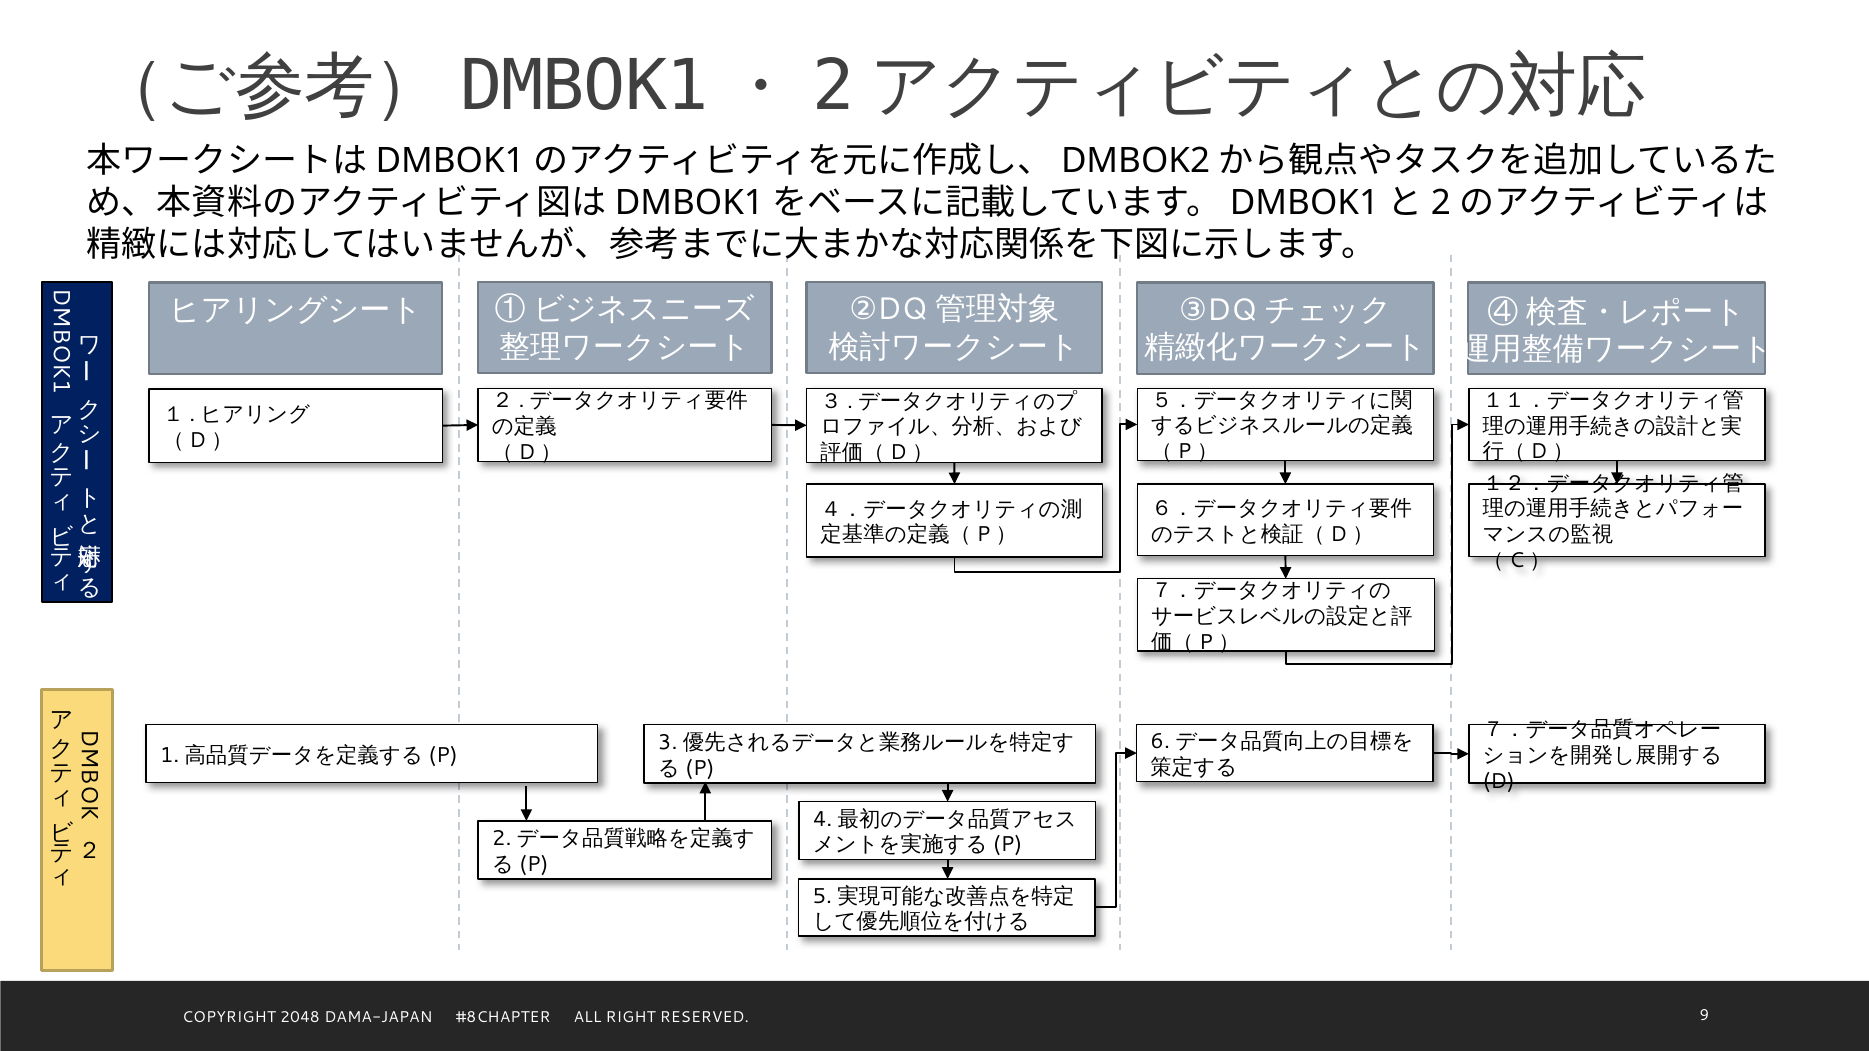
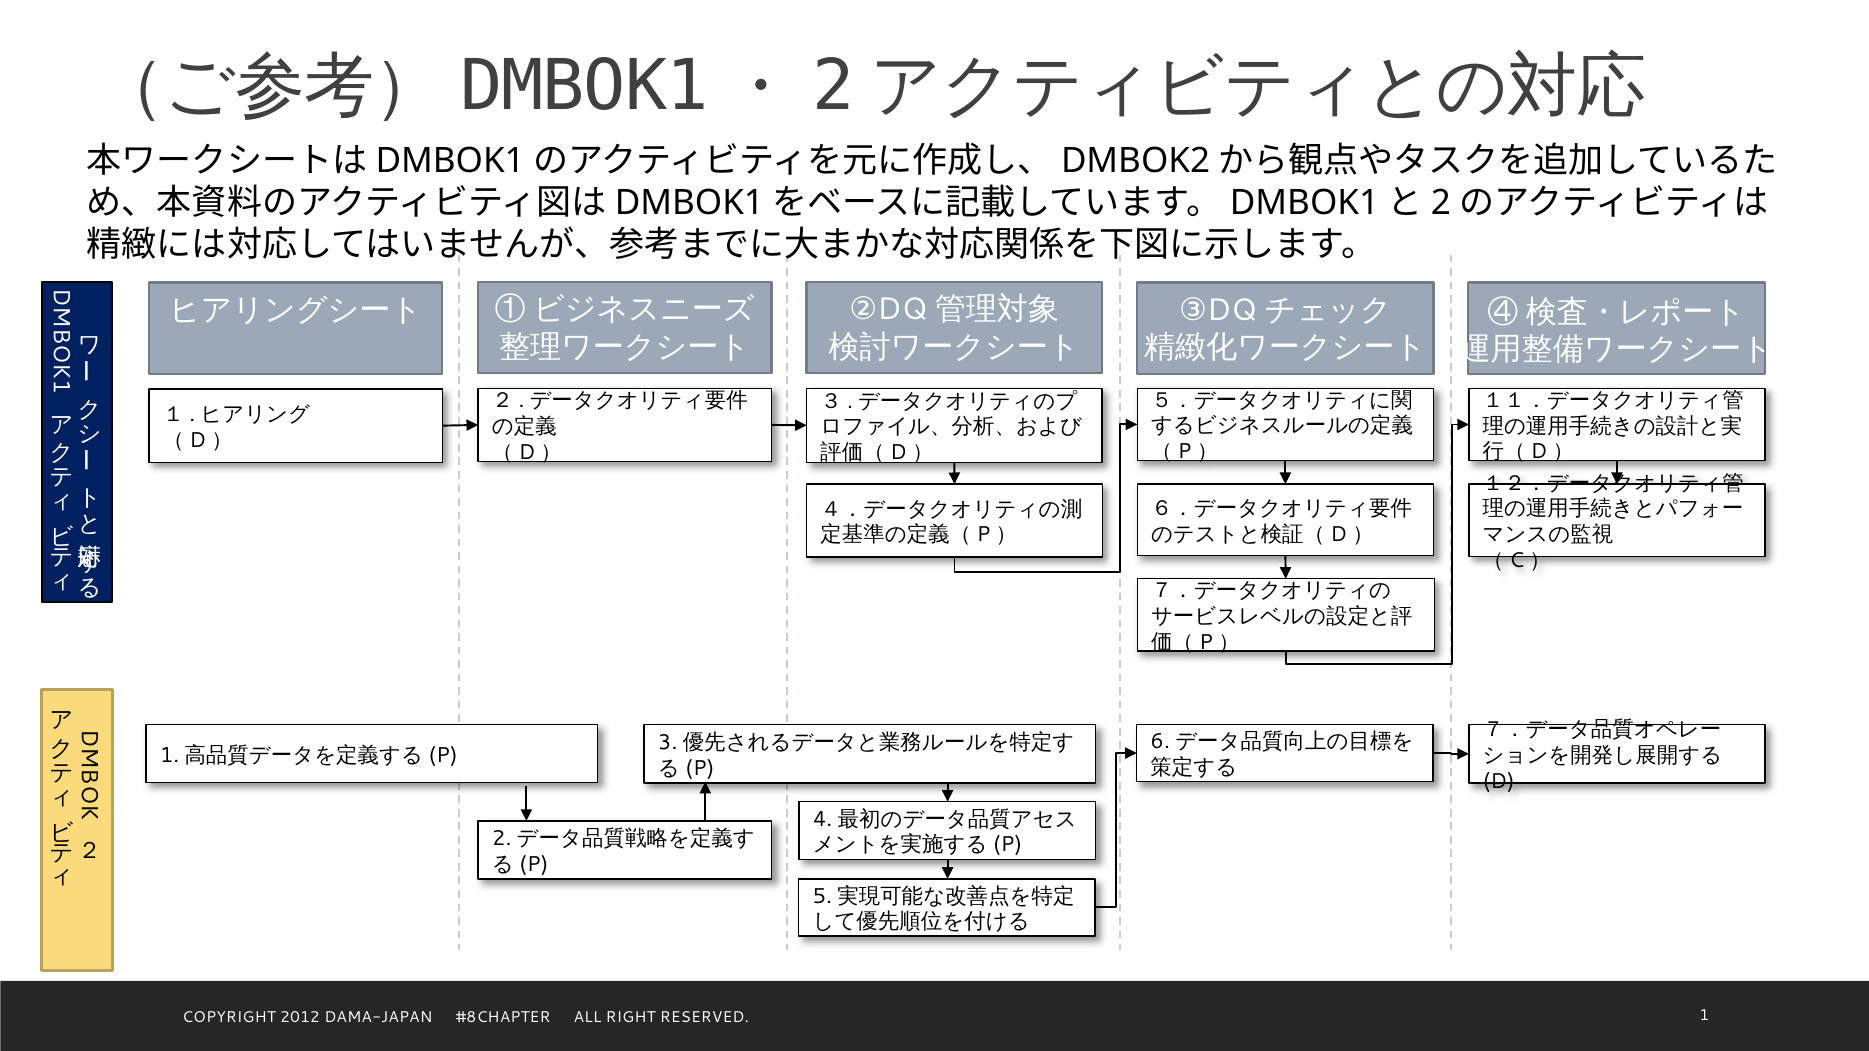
2048: 2048 -> 2012
RESERVED 9: 9 -> 1
